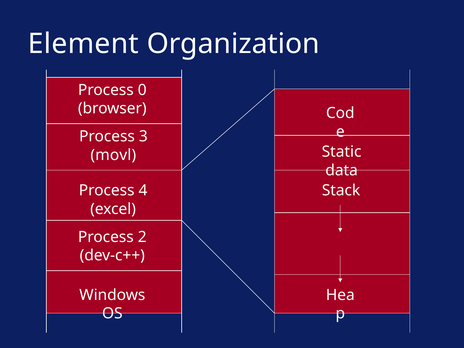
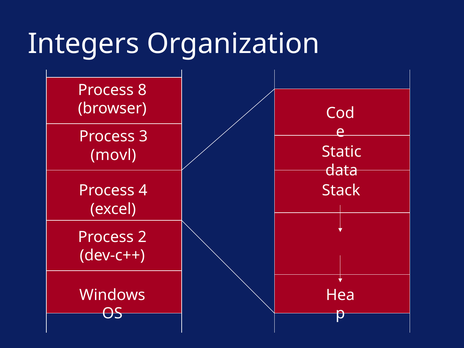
Element: Element -> Integers
0: 0 -> 8
